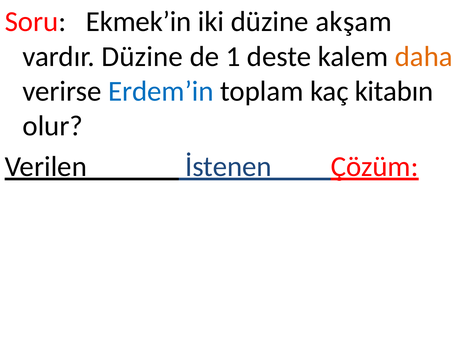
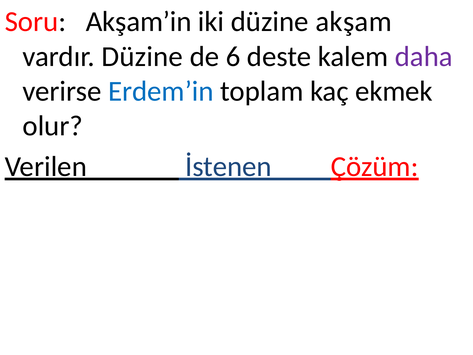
Ekmek’in: Ekmek’in -> Akşam’in
1: 1 -> 6
daha colour: orange -> purple
kitabın: kitabın -> ekmek
